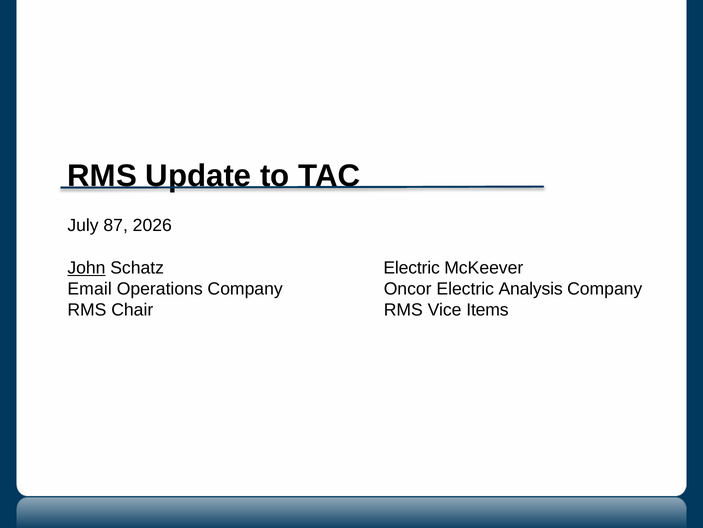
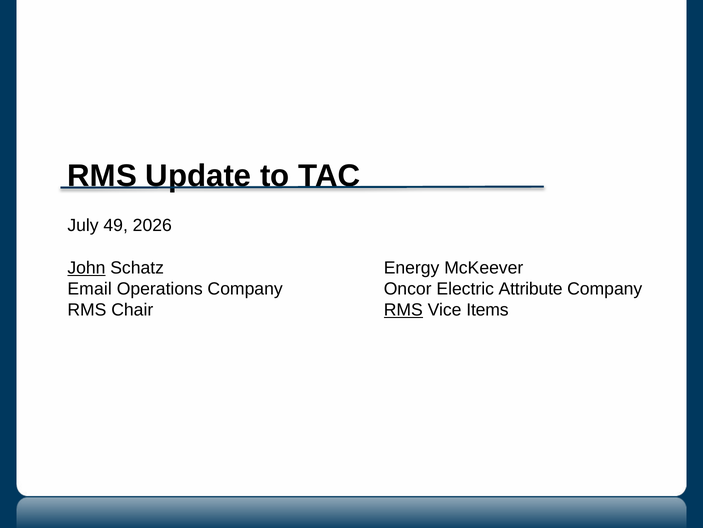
87: 87 -> 49
Schatz Electric: Electric -> Energy
Analysis: Analysis -> Attribute
RMS at (403, 310) underline: none -> present
